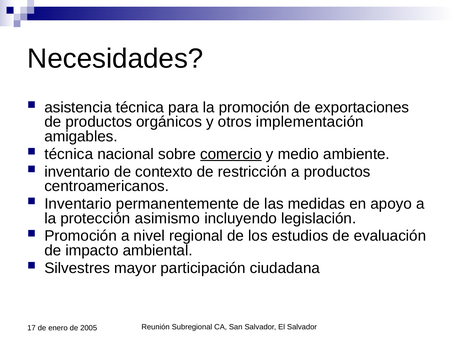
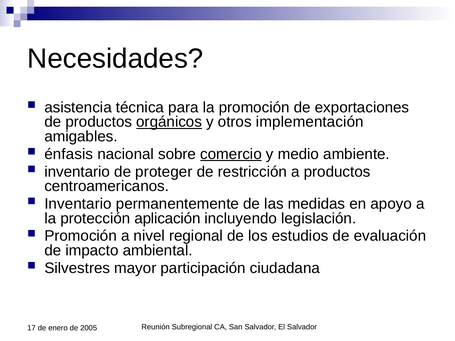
orgánicos underline: none -> present
técnica at (69, 154): técnica -> énfasis
contexto: contexto -> proteger
asimismo: asimismo -> aplicación
